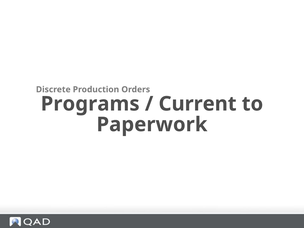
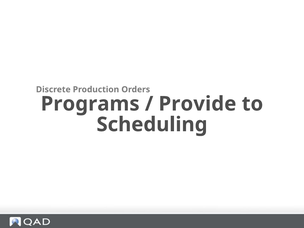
Current: Current -> Provide
Paperwork: Paperwork -> Scheduling
